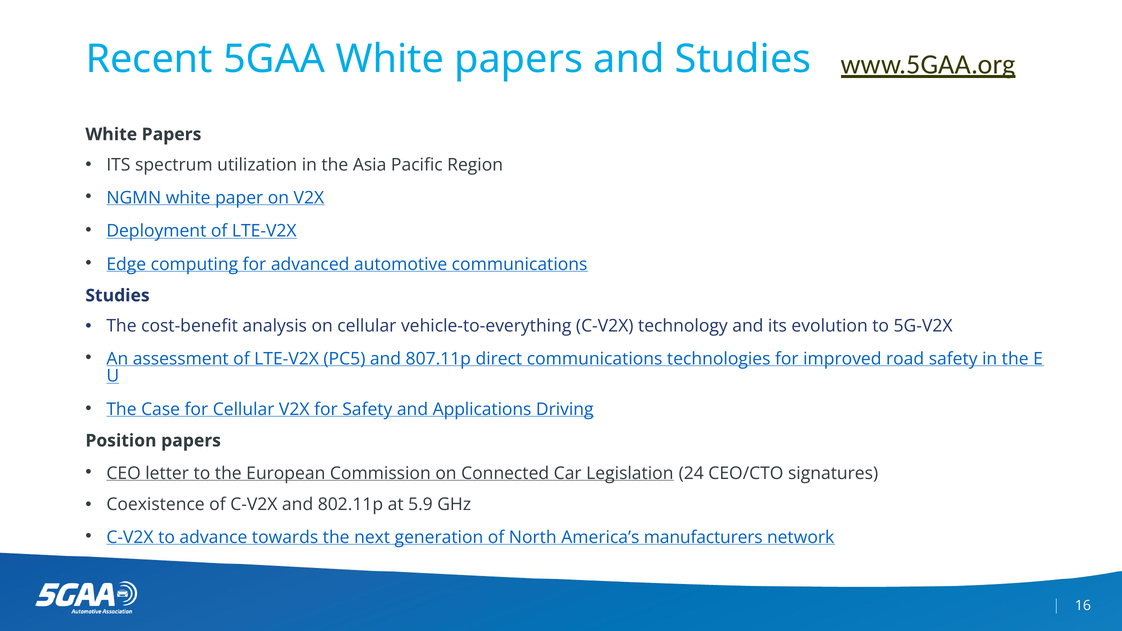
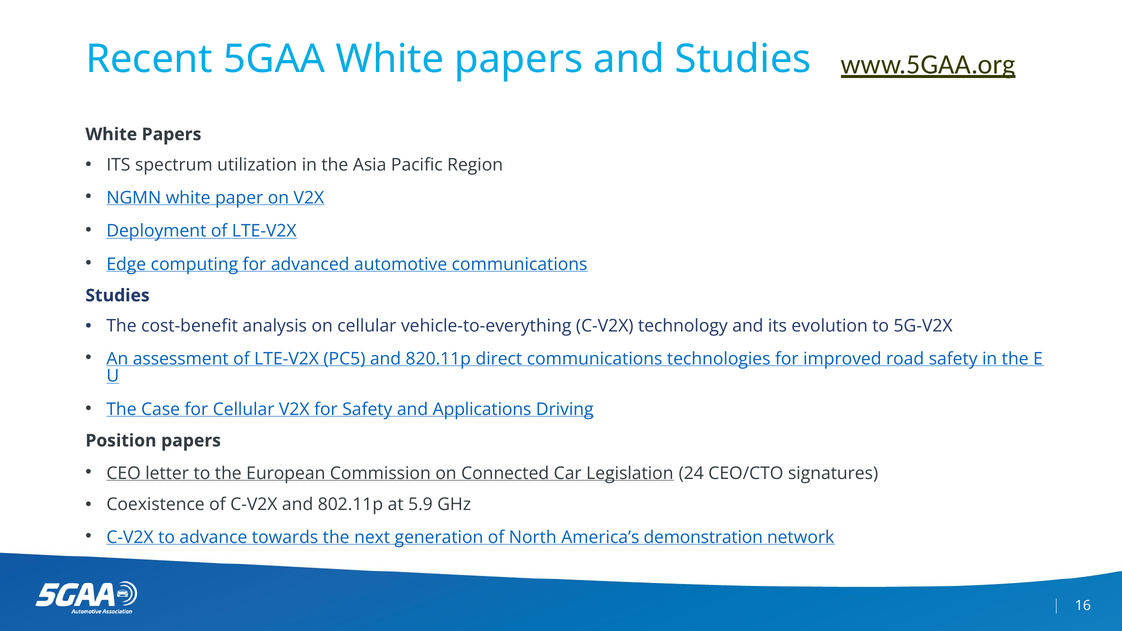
807.11p: 807.11p -> 820.11p
manufacturers: manufacturers -> demonstration
